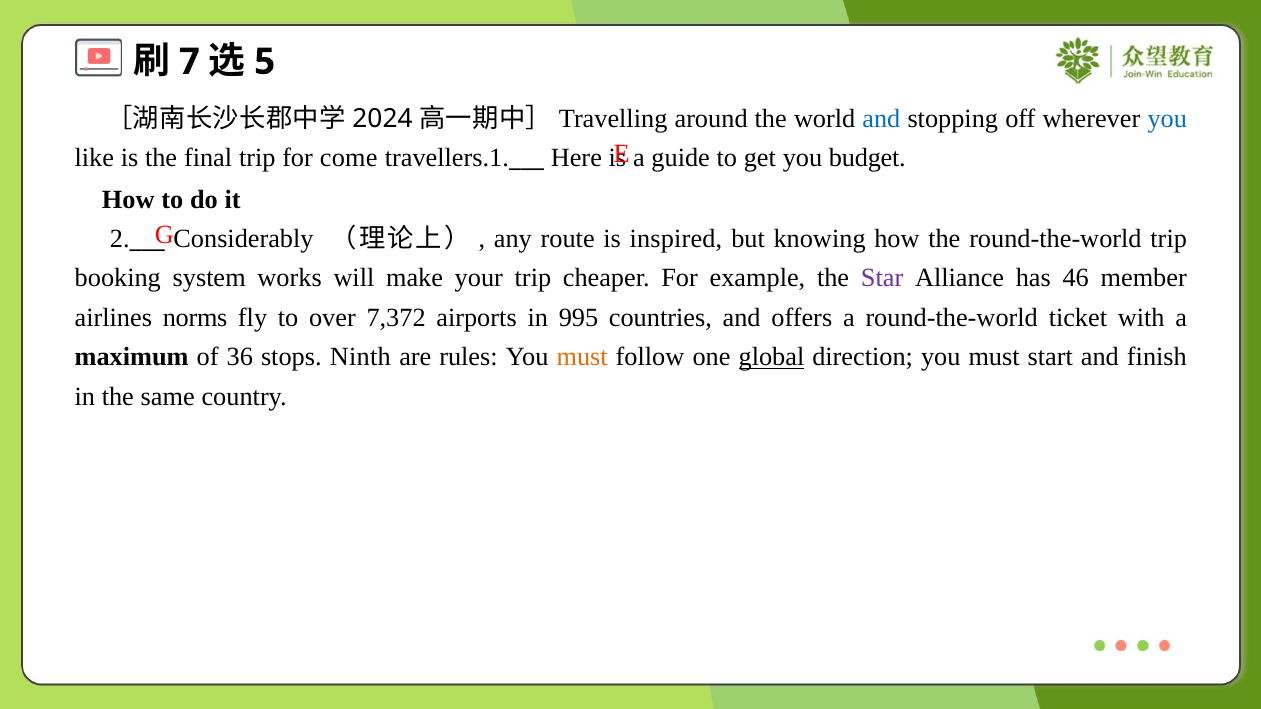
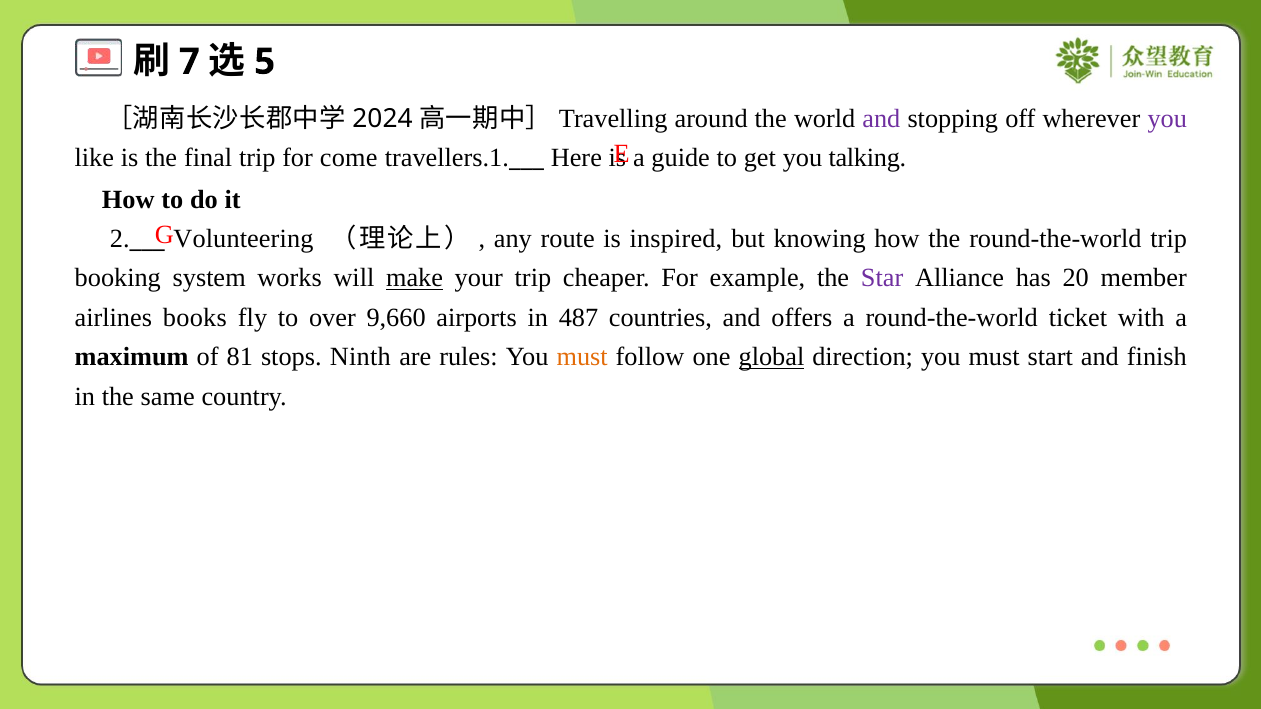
and at (881, 119) colour: blue -> purple
you at (1167, 119) colour: blue -> purple
budget: budget -> talking
Considerably: Considerably -> Volunteering
make underline: none -> present
46: 46 -> 20
norms: norms -> books
7,372: 7,372 -> 9,660
995: 995 -> 487
36: 36 -> 81
